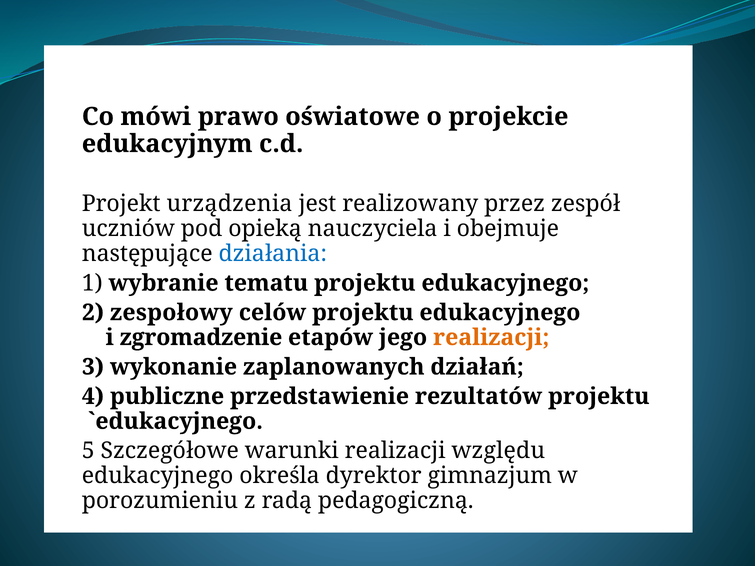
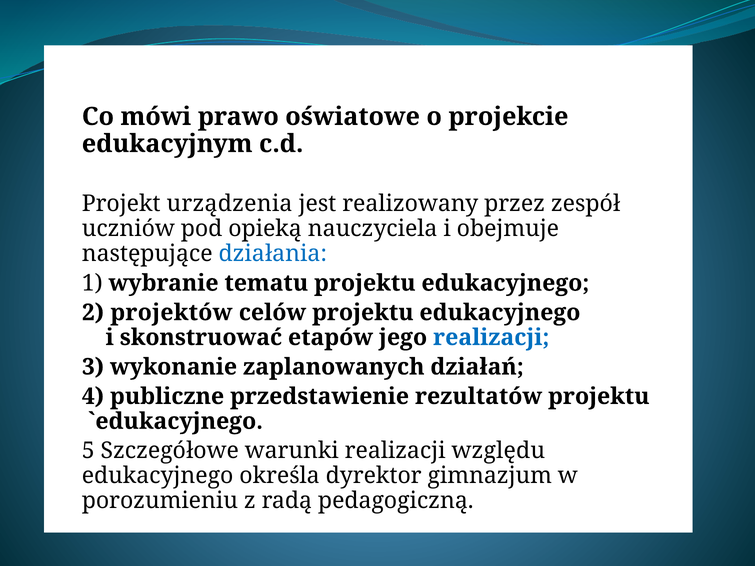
zespołowy: zespołowy -> projektów
zgromadzenie: zgromadzenie -> skonstruować
realizacji at (491, 338) colour: orange -> blue
